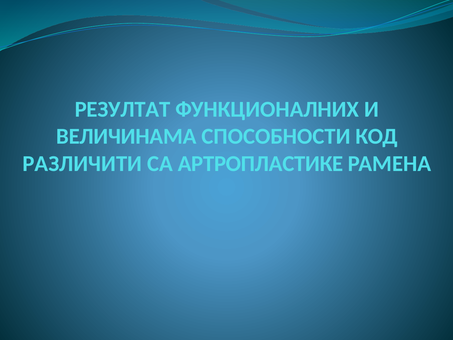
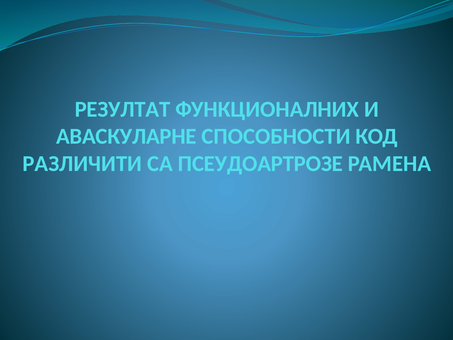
ВЕЛИЧИНАМА: ВЕЛИЧИНАМА -> АВАСКУЛАРНЕ
АРТРОПЛАСТИКЕ: АРТРОПЛАСТИКЕ -> ПСЕУДОАРТРОЗЕ
